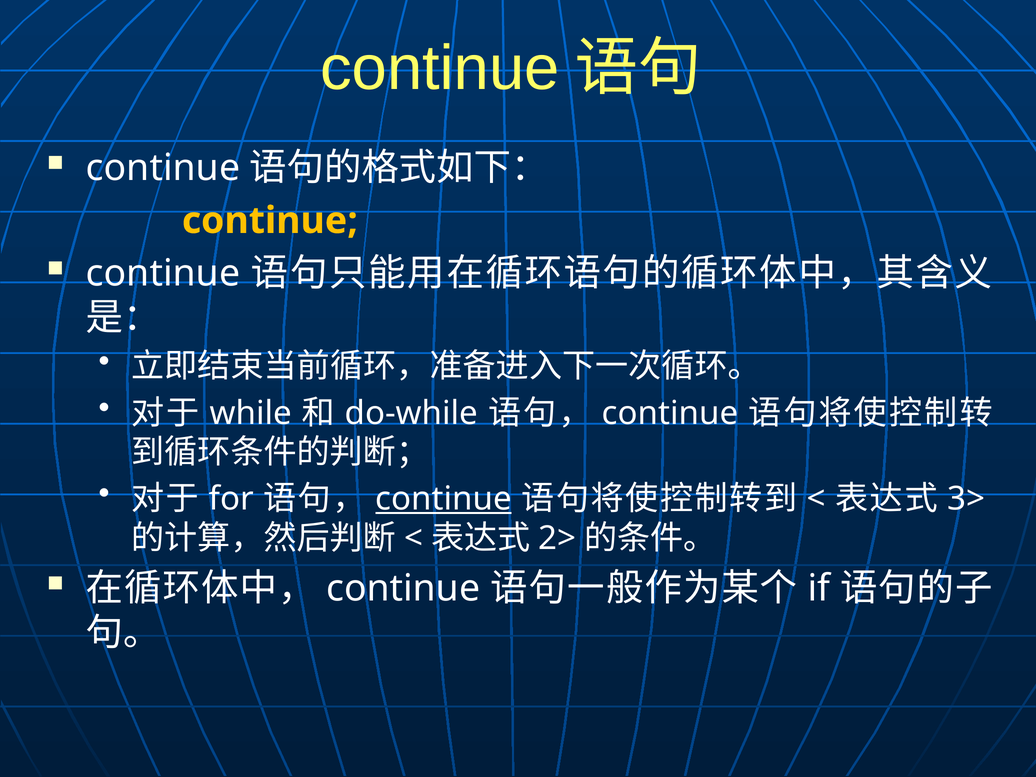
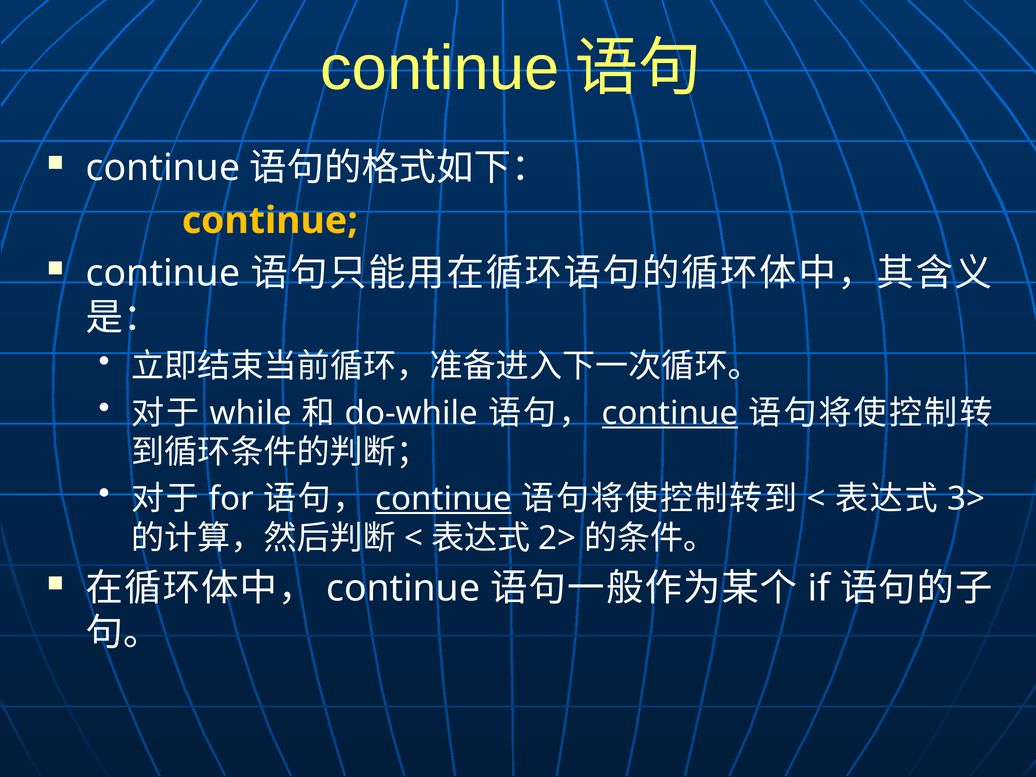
continue at (670, 413) underline: none -> present
